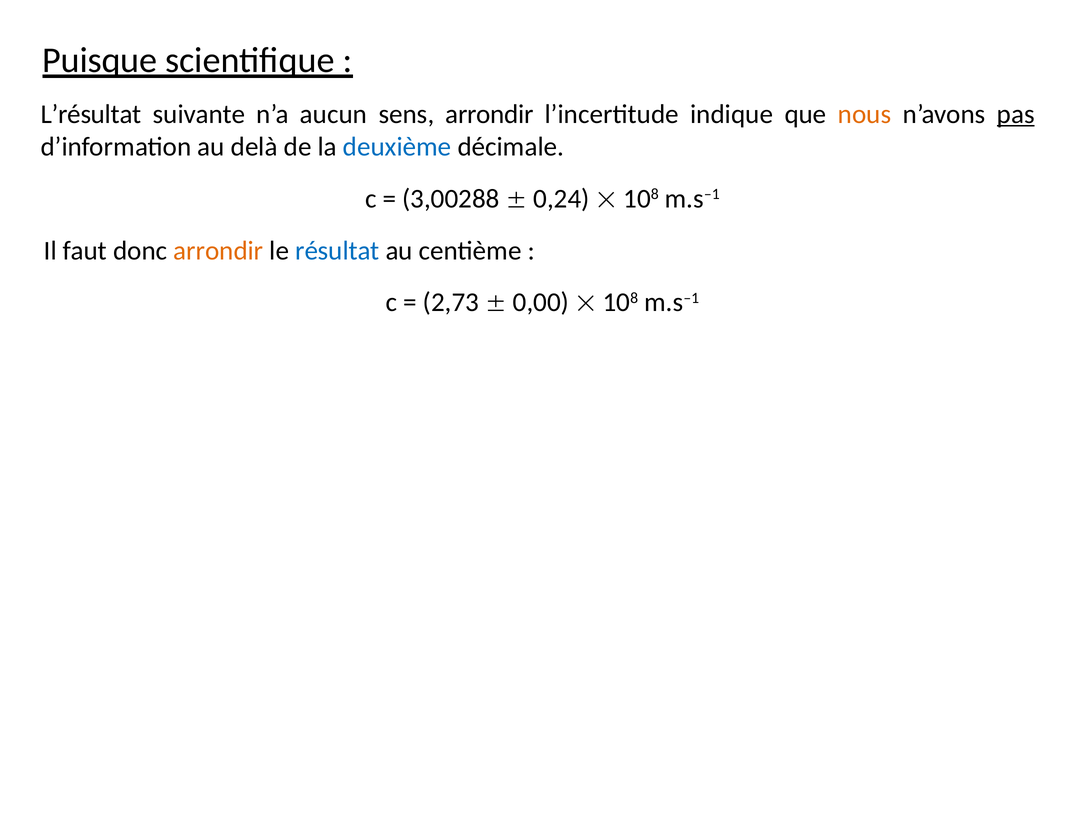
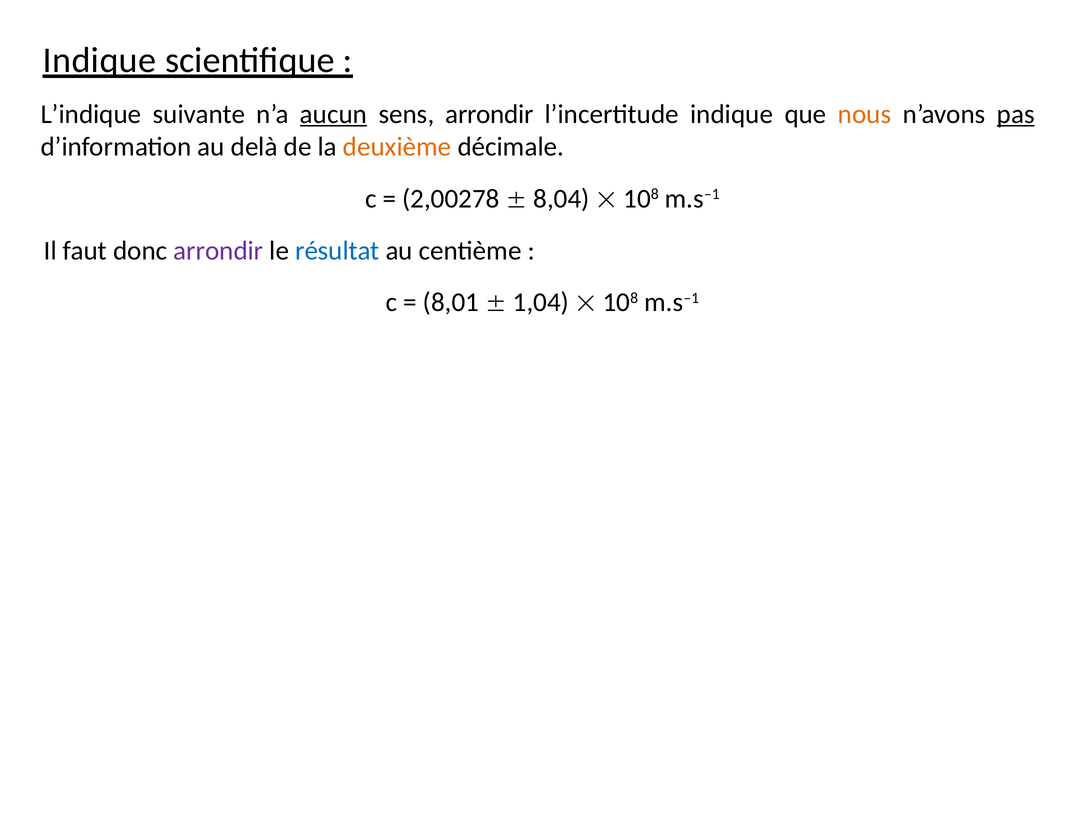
Puisque at (100, 60): Puisque -> Indique
L’résultat: L’résultat -> L’indique
aucun underline: none -> present
deuxième colour: blue -> orange
3,00288: 3,00288 -> 2,00278
0,24: 0,24 -> 8,04
arrondir at (218, 251) colour: orange -> purple
2,73: 2,73 -> 8,01
0,00: 0,00 -> 1,04
